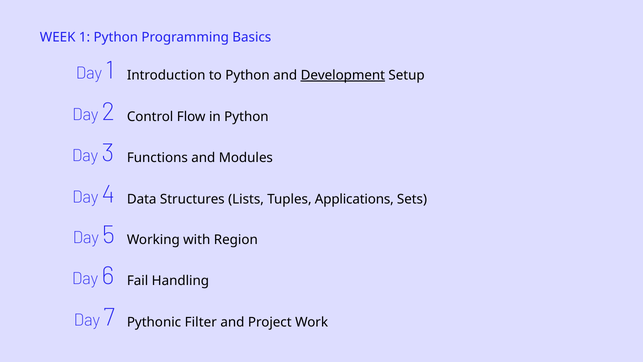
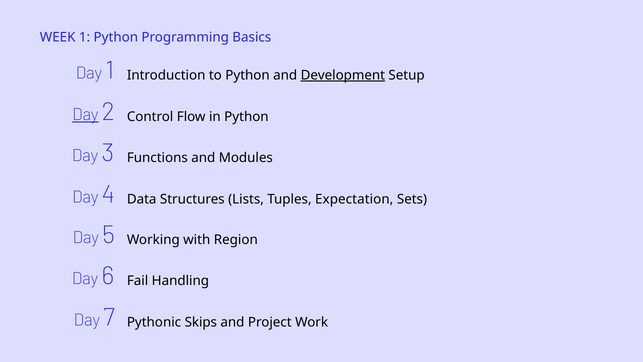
Day at (85, 114) underline: none -> present
Applications: Applications -> Expectation
Filter: Filter -> Skips
